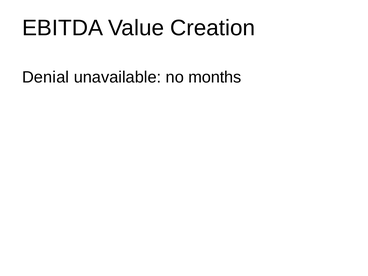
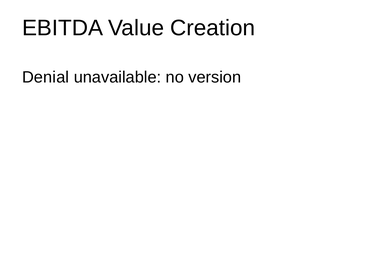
months: months -> version
